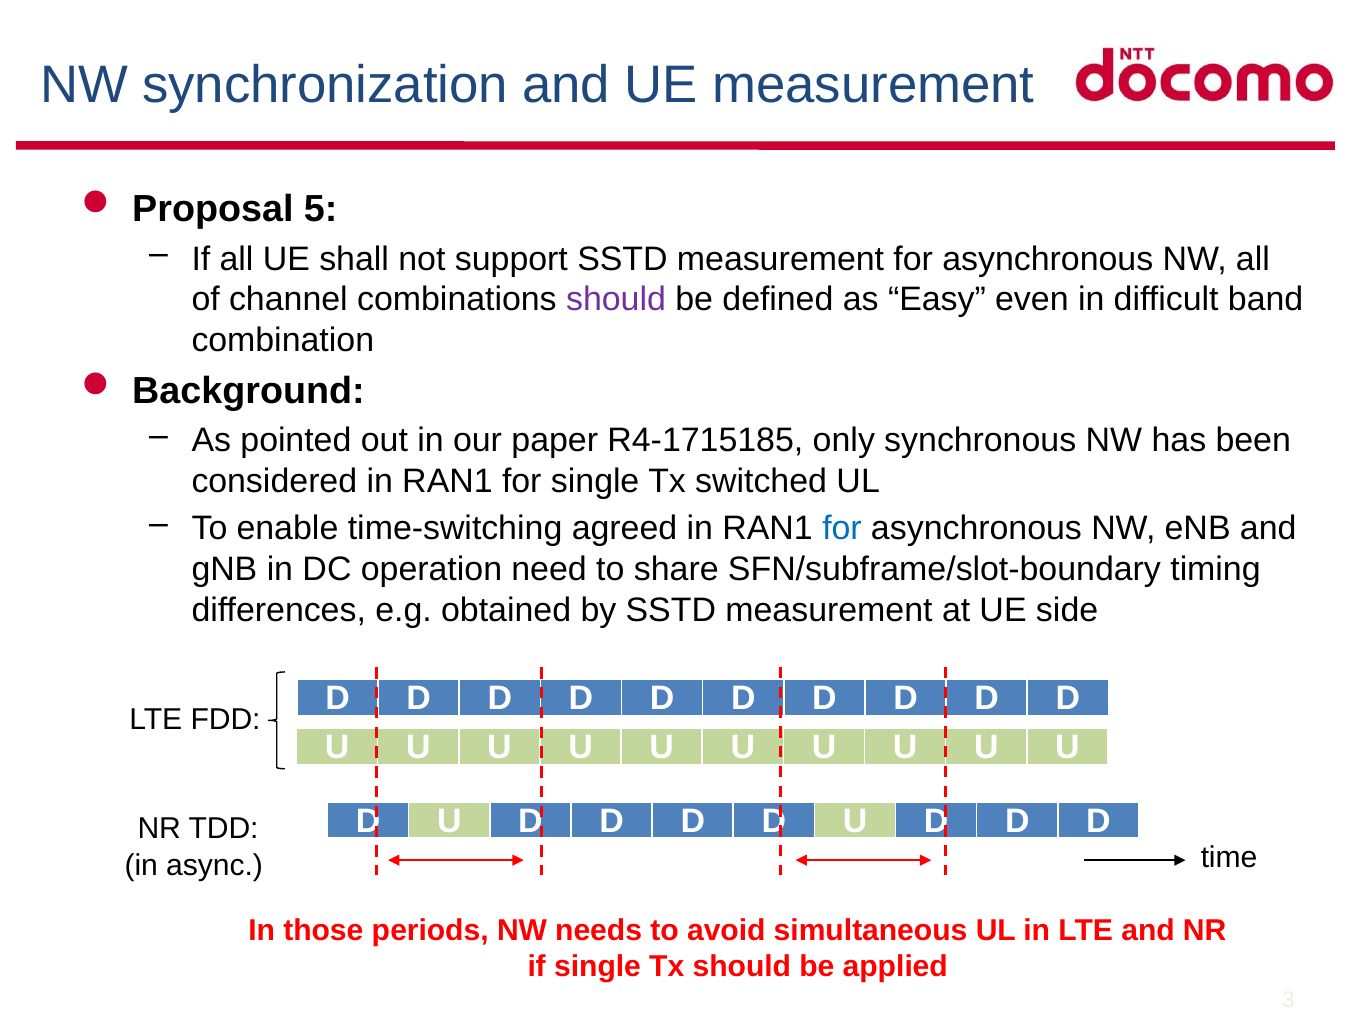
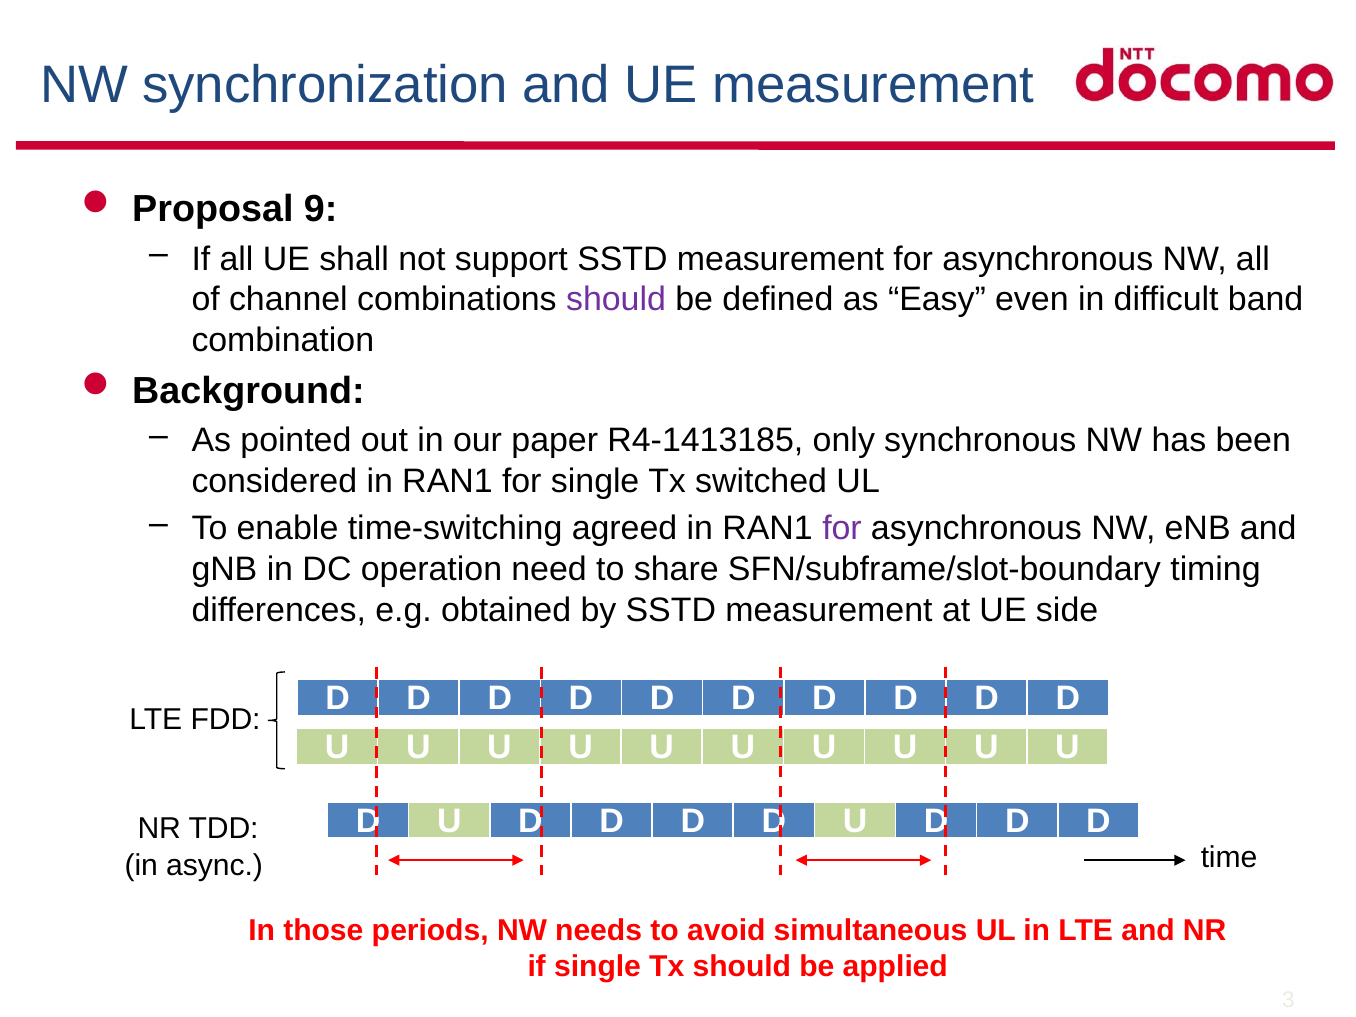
5: 5 -> 9
R4-1715185: R4-1715185 -> R4-1413185
for at (842, 529) colour: blue -> purple
